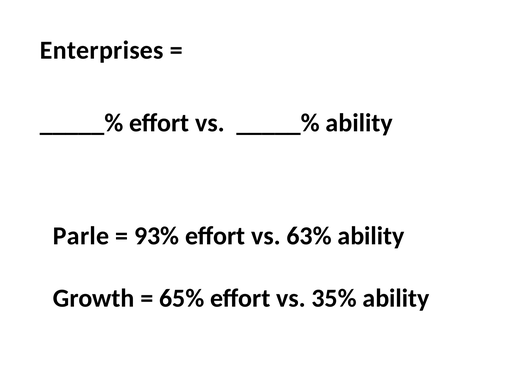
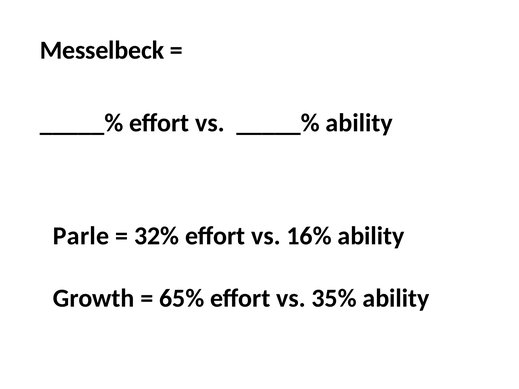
Enterprises: Enterprises -> Messelbeck
93%: 93% -> 32%
63%: 63% -> 16%
